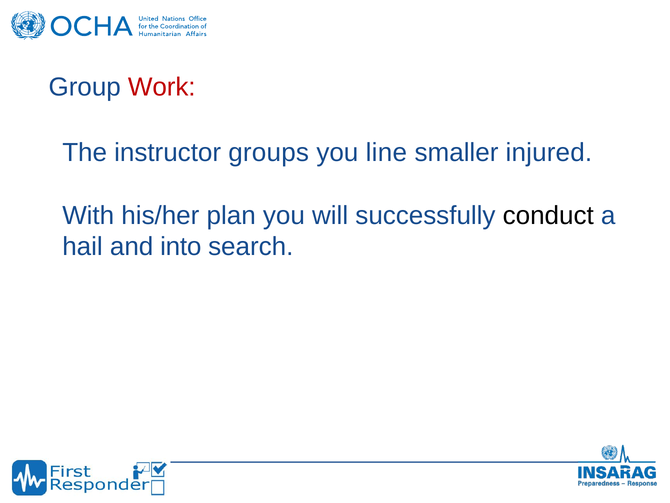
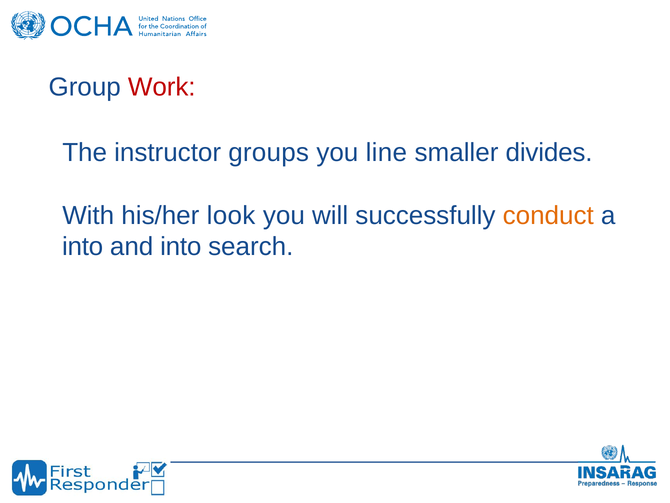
injured: injured -> divides
plan: plan -> look
conduct colour: black -> orange
hail at (82, 246): hail -> into
